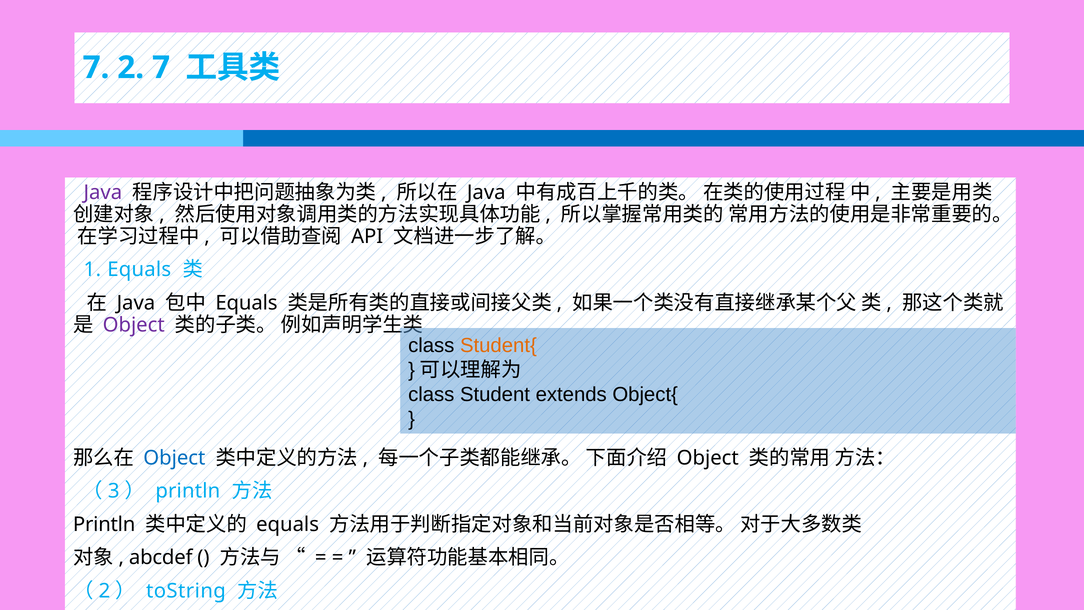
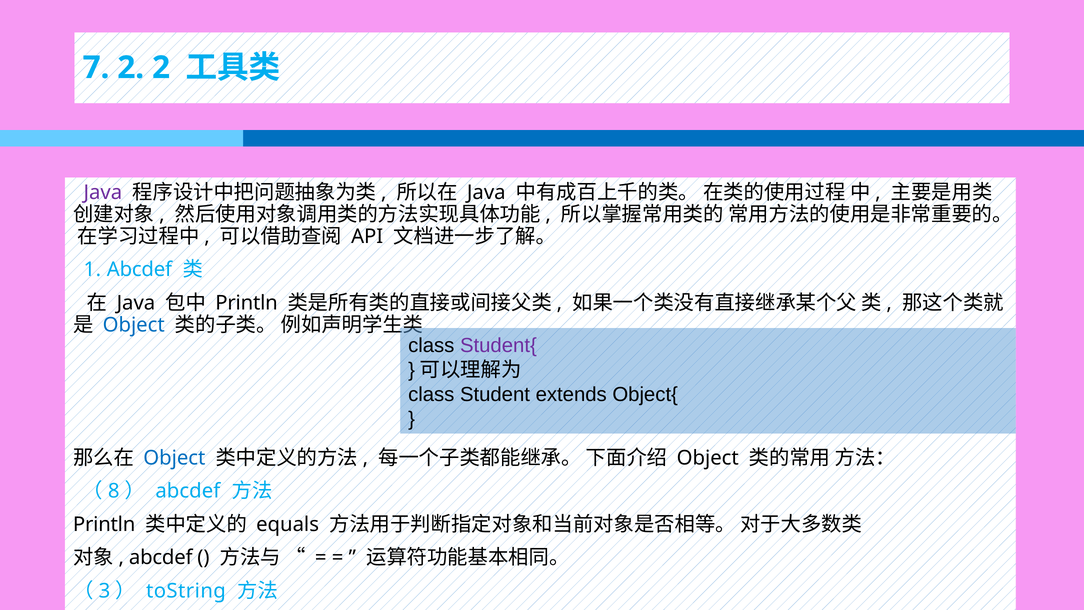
2 7: 7 -> 2
1 Equals: Equals -> Abcdef
Equals at (246, 303): Equals -> Println
Object at (134, 325) colour: purple -> blue
Student{ colour: orange -> purple
3: 3 -> 8
println at (188, 491): println -> abcdef
2 at (104, 591): 2 -> 3
